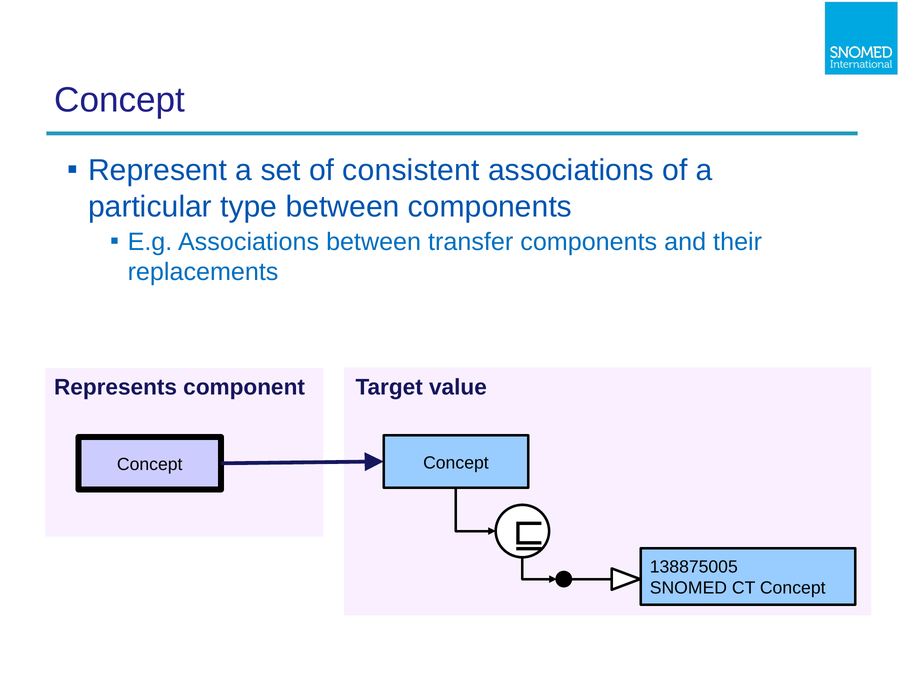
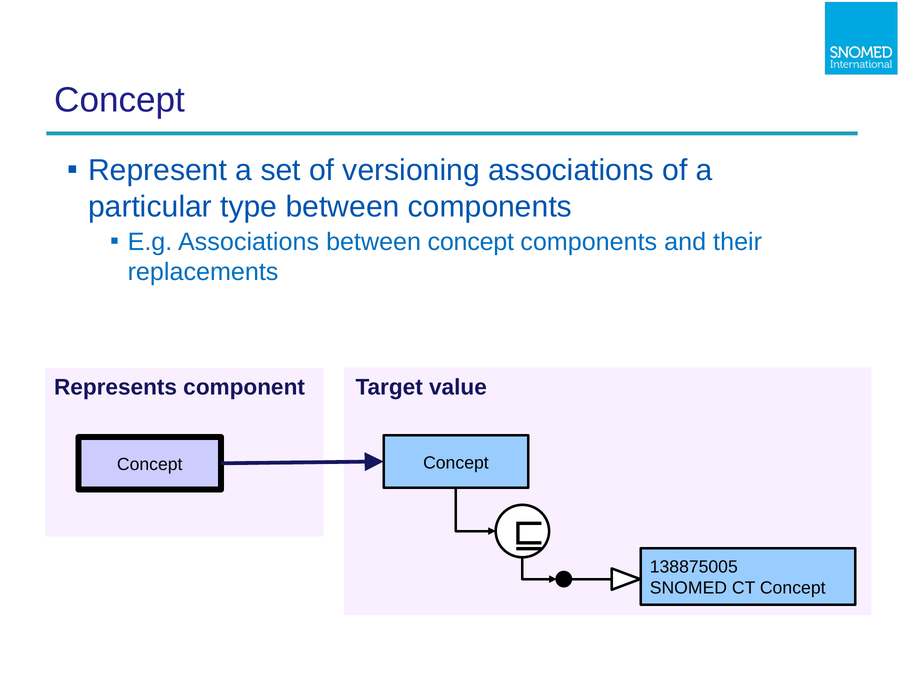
consistent: consistent -> versioning
between transfer: transfer -> concept
